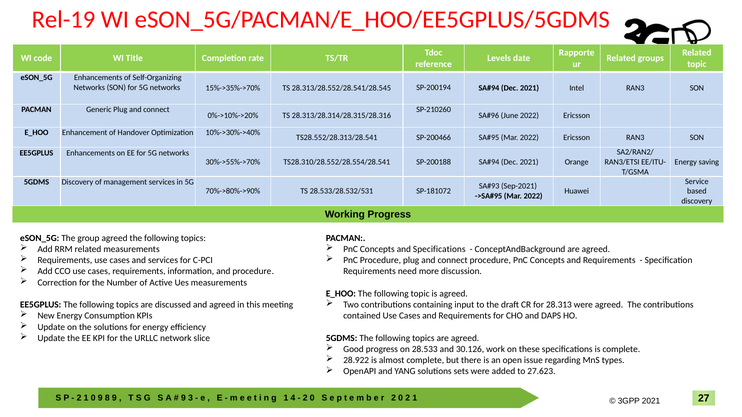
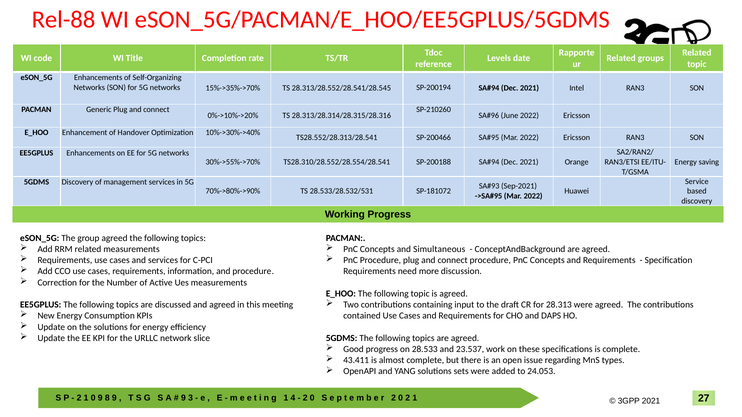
Rel-19: Rel-19 -> Rel-88
and Specifications: Specifications -> Simultaneous
30.126: 30.126 -> 23.537
28.922: 28.922 -> 43.411
27.623: 27.623 -> 24.053
